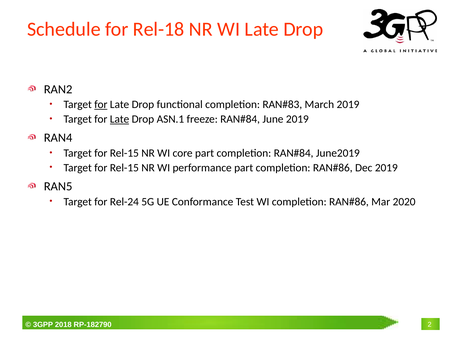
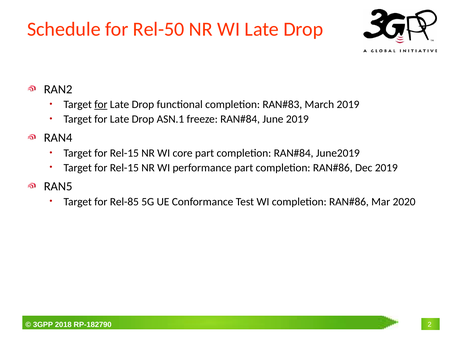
Rel-18: Rel-18 -> Rel-50
Late at (120, 119) underline: present -> none
Rel-24: Rel-24 -> Rel-85
